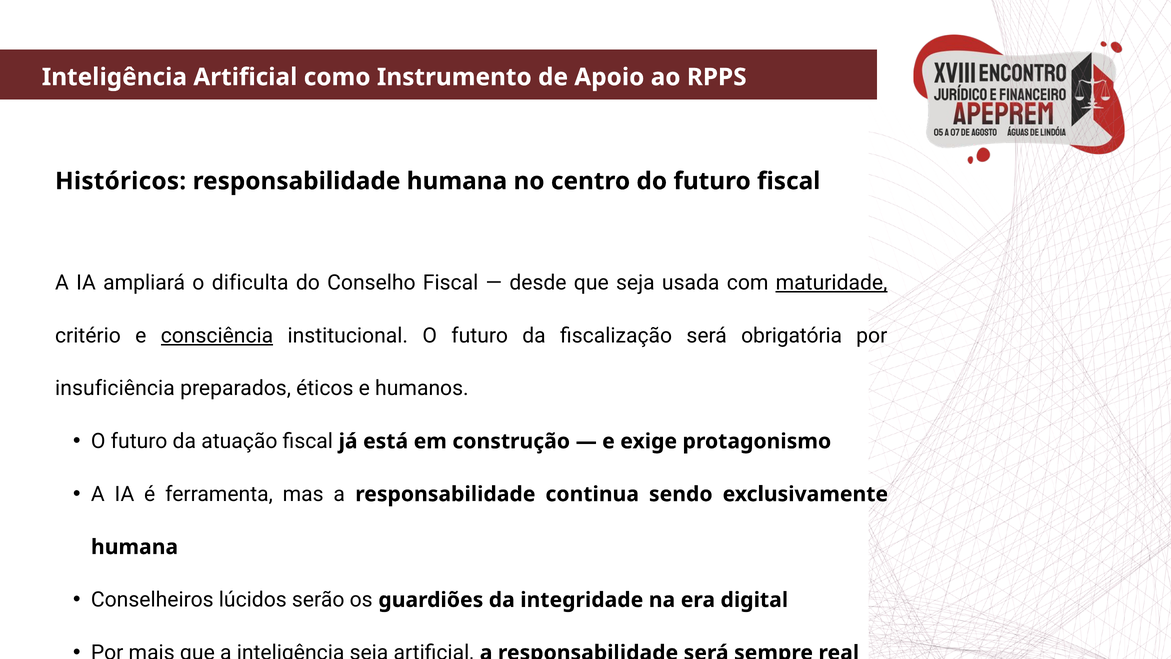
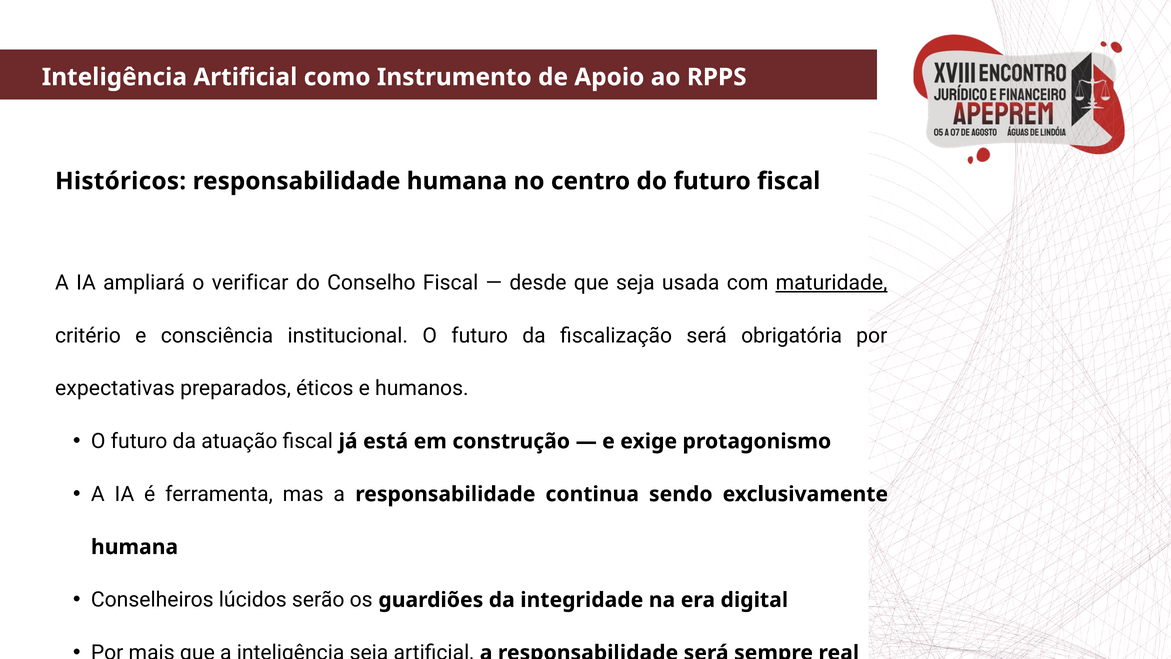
dificulta: dificulta -> verificar
consciência underline: present -> none
insuficiência: insuficiência -> expectativas
